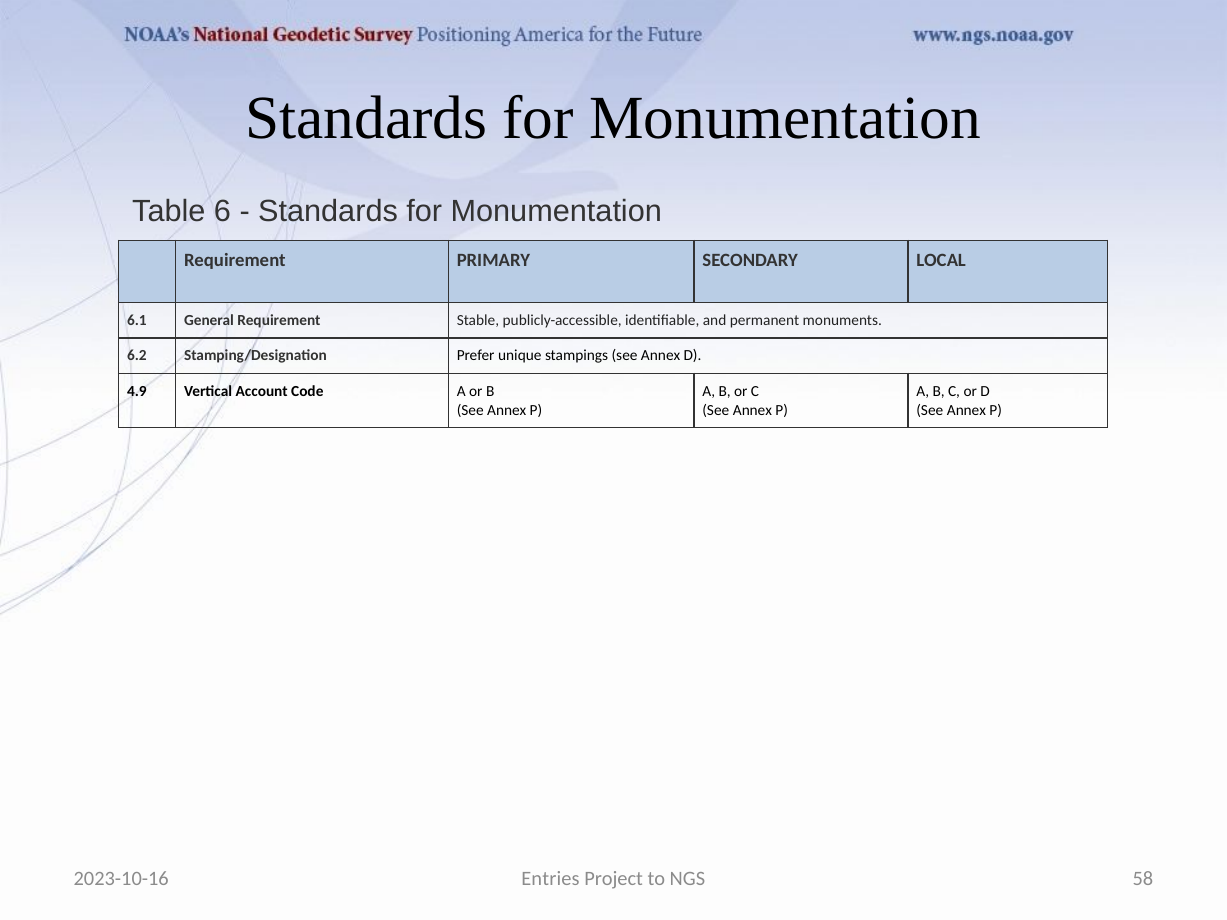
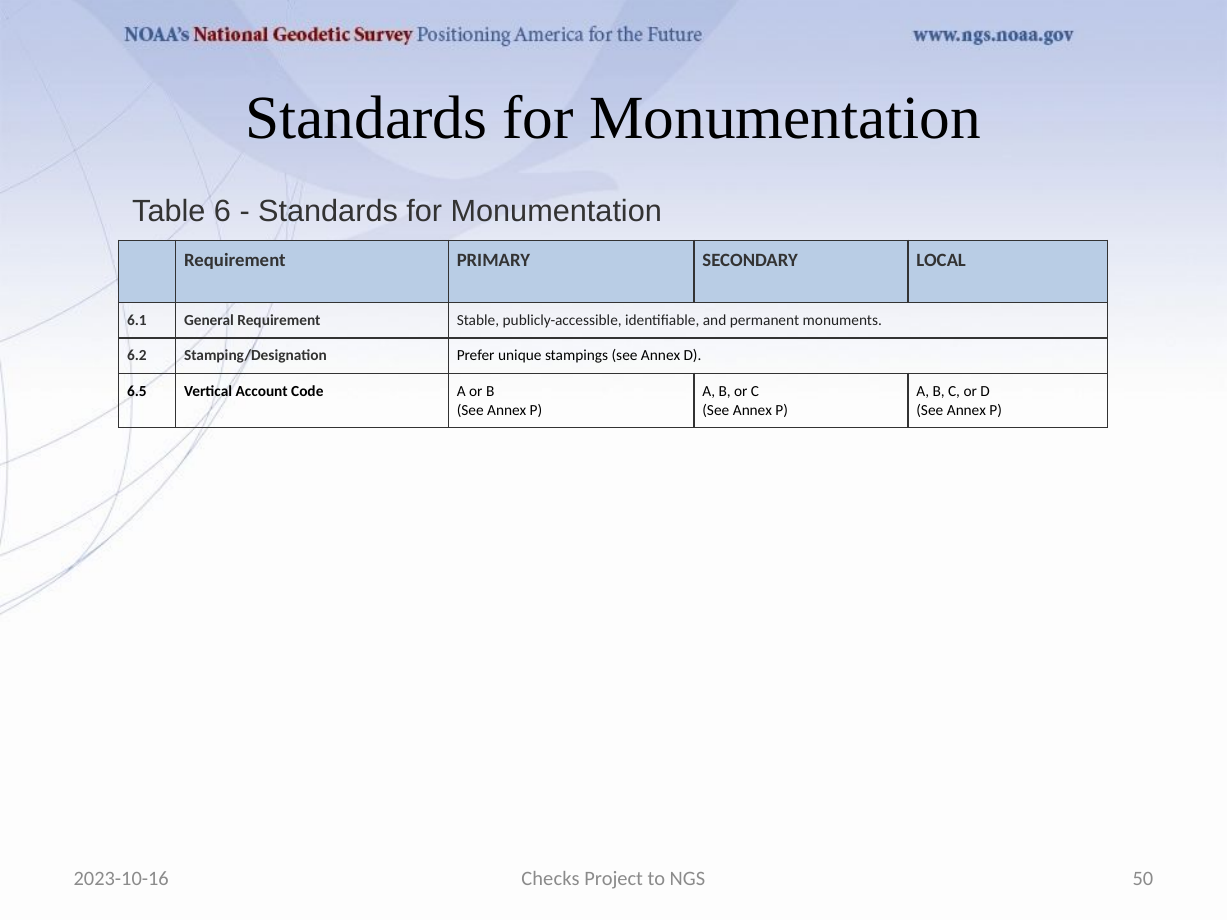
4.9: 4.9 -> 6.5
Entries: Entries -> Checks
58: 58 -> 50
